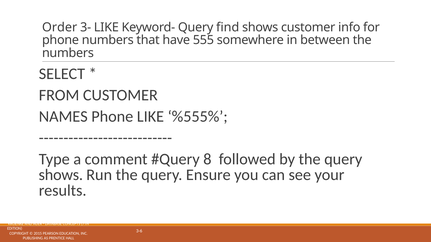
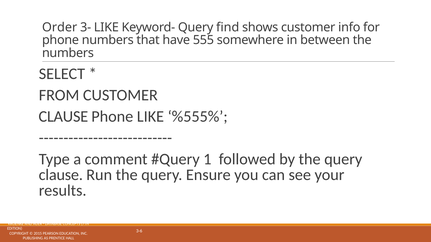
NAMES at (63, 117): NAMES -> CLAUSE
8: 8 -> 1
shows at (61, 175): shows -> clause
